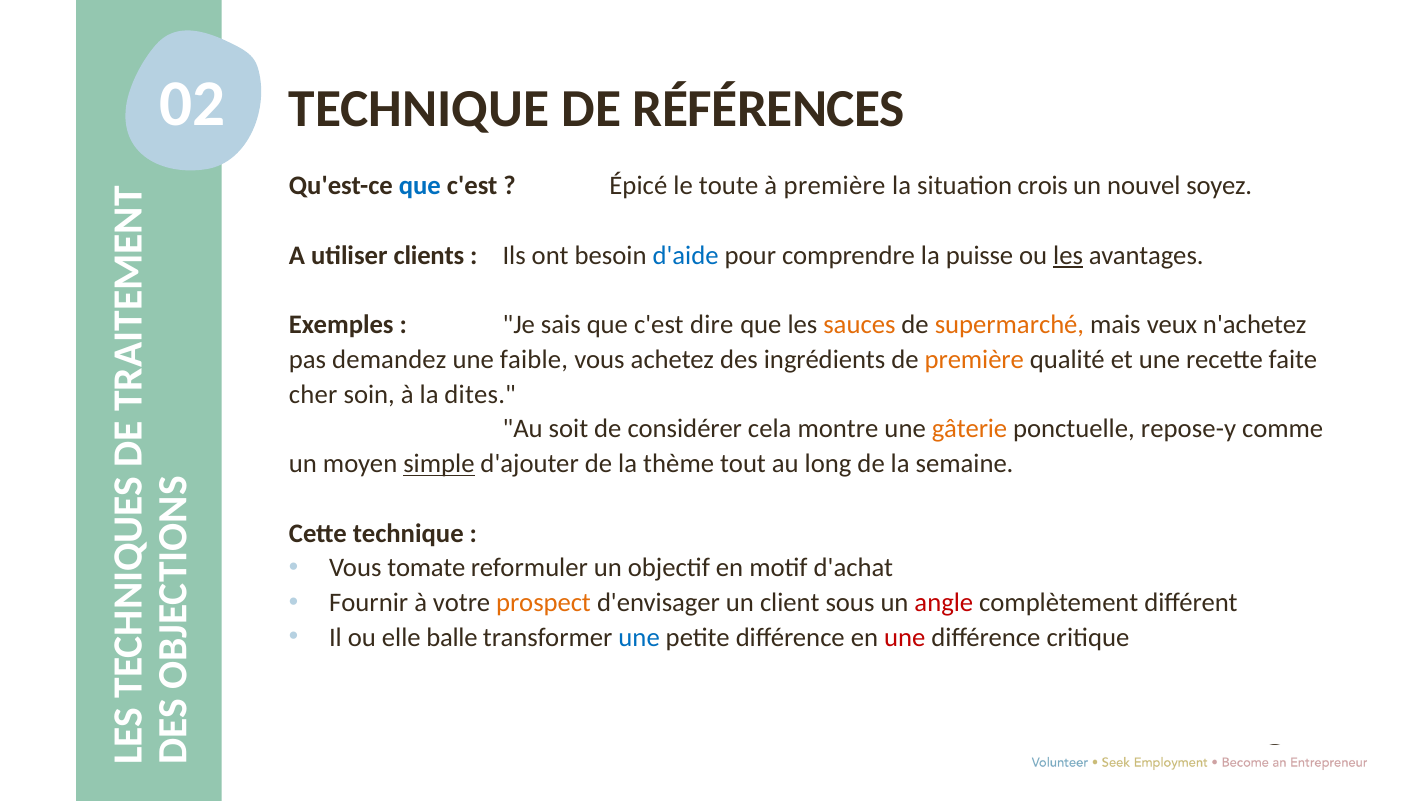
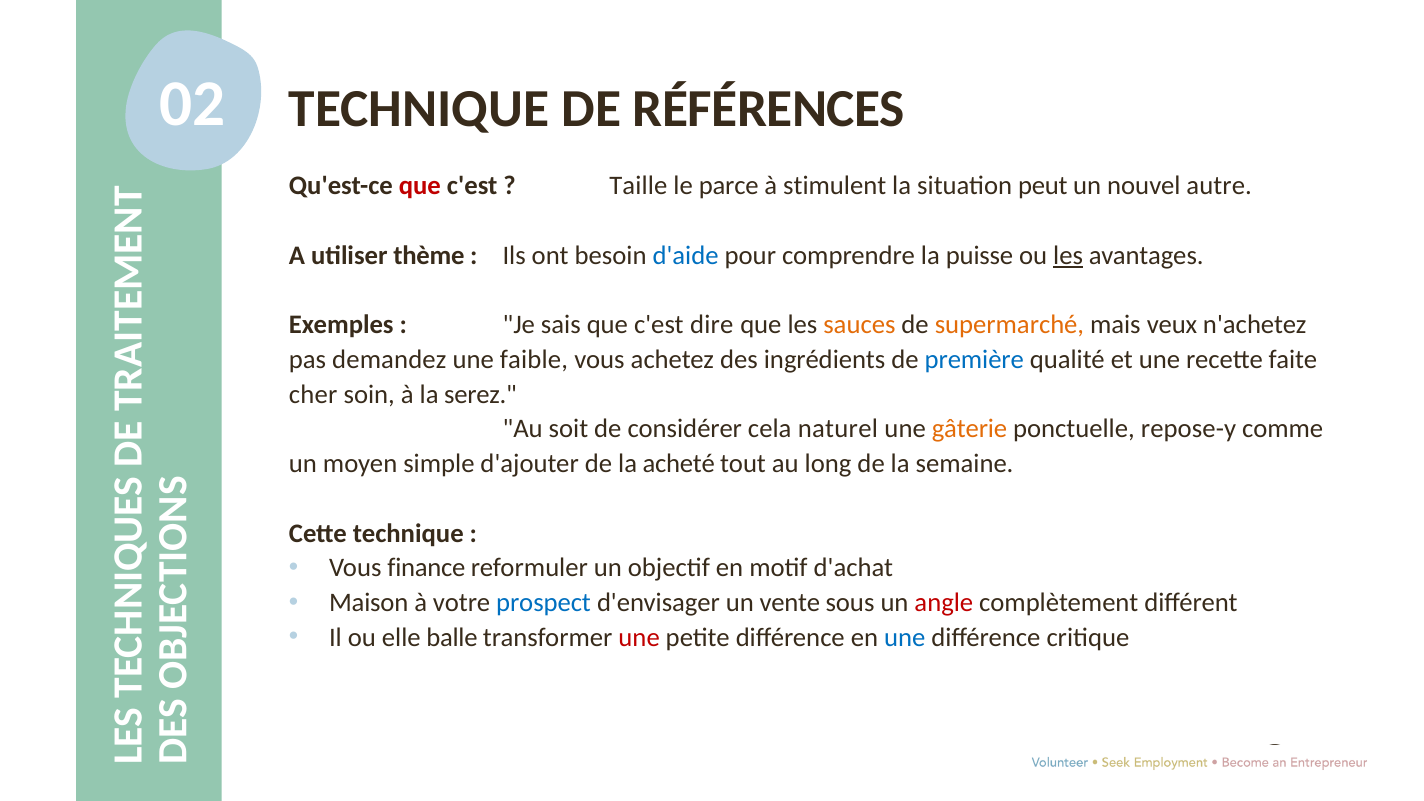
que at (420, 186) colour: blue -> red
Épicé: Épicé -> Taille
toute: toute -> parce
à première: première -> stimulent
crois: crois -> peut
soyez: soyez -> autre
clients: clients -> thème
première at (974, 360) colour: orange -> blue
dites: dites -> serez
montre: montre -> naturel
simple underline: present -> none
thème: thème -> acheté
tomate: tomate -> finance
Fournir: Fournir -> Maison
prospect colour: orange -> blue
client: client -> vente
une at (639, 637) colour: blue -> red
une at (905, 637) colour: red -> blue
